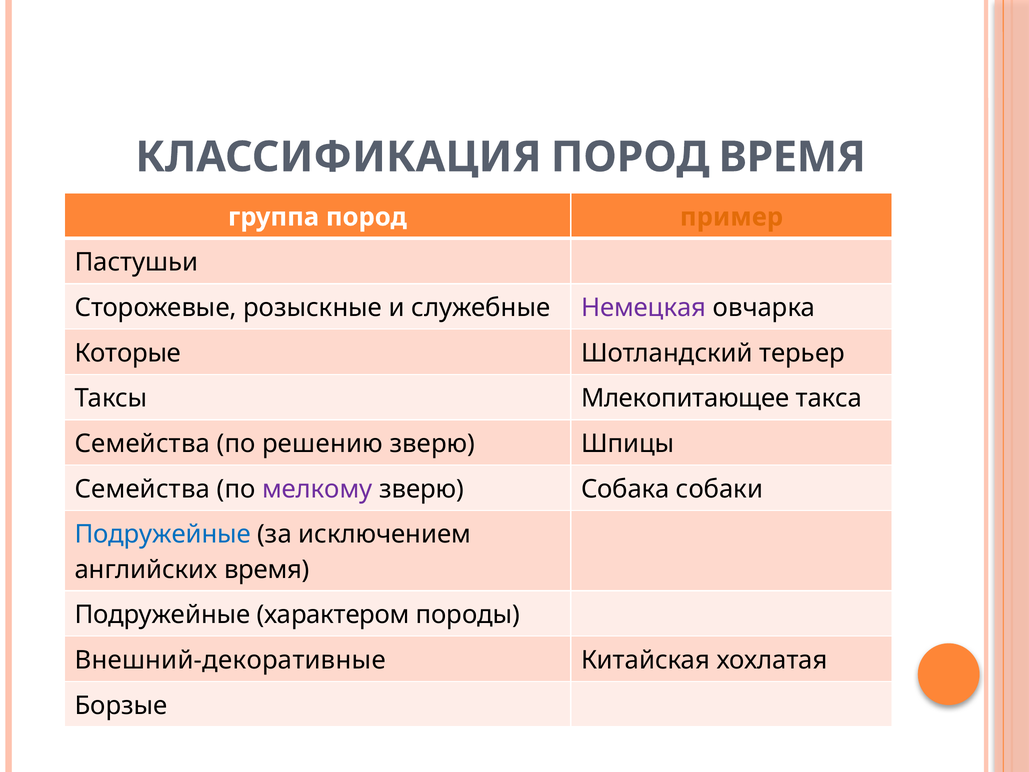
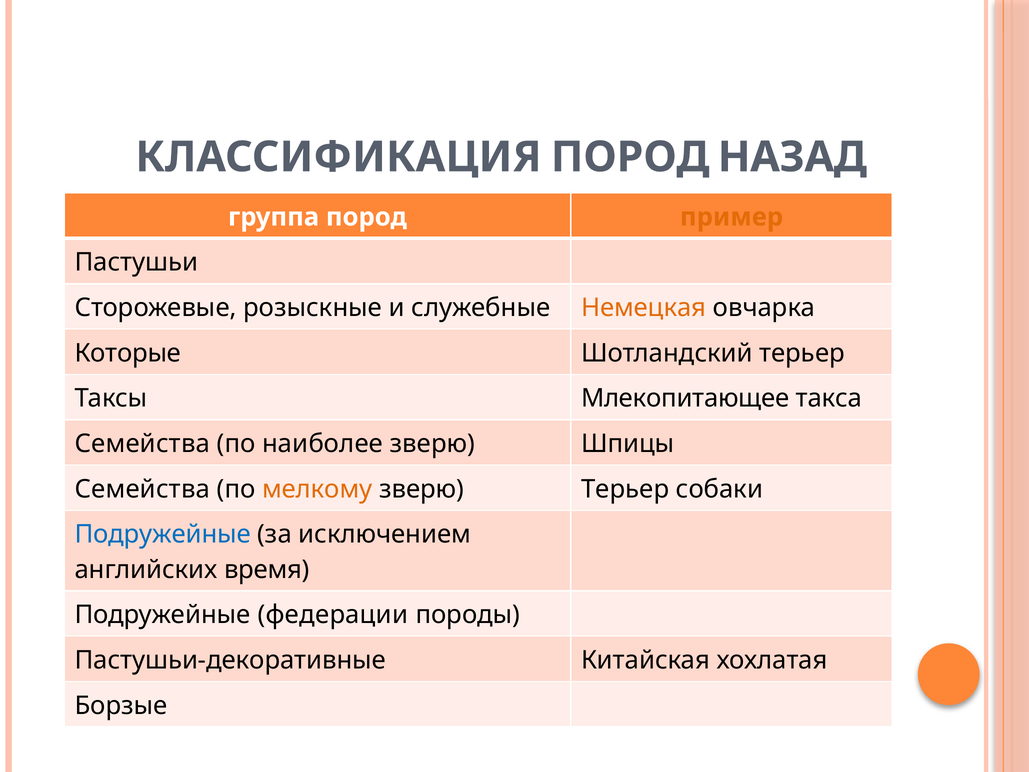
ПОРОД ВРЕМЯ: ВРЕМЯ -> НАЗАД
Немецкая colour: purple -> orange
решению: решению -> наиболее
мелкому colour: purple -> orange
зверю Собака: Собака -> Терьер
характером: характером -> федерации
Внешний-декоративные: Внешний-декоративные -> Пастушьи-декоративные
